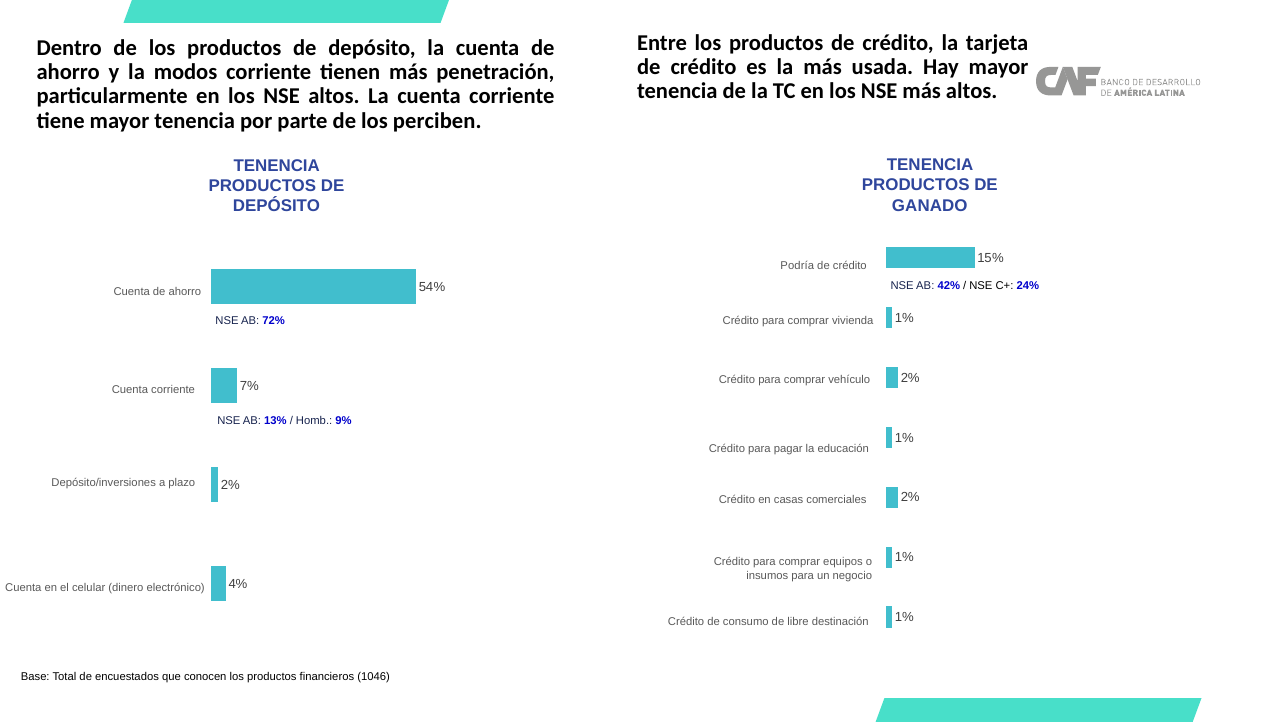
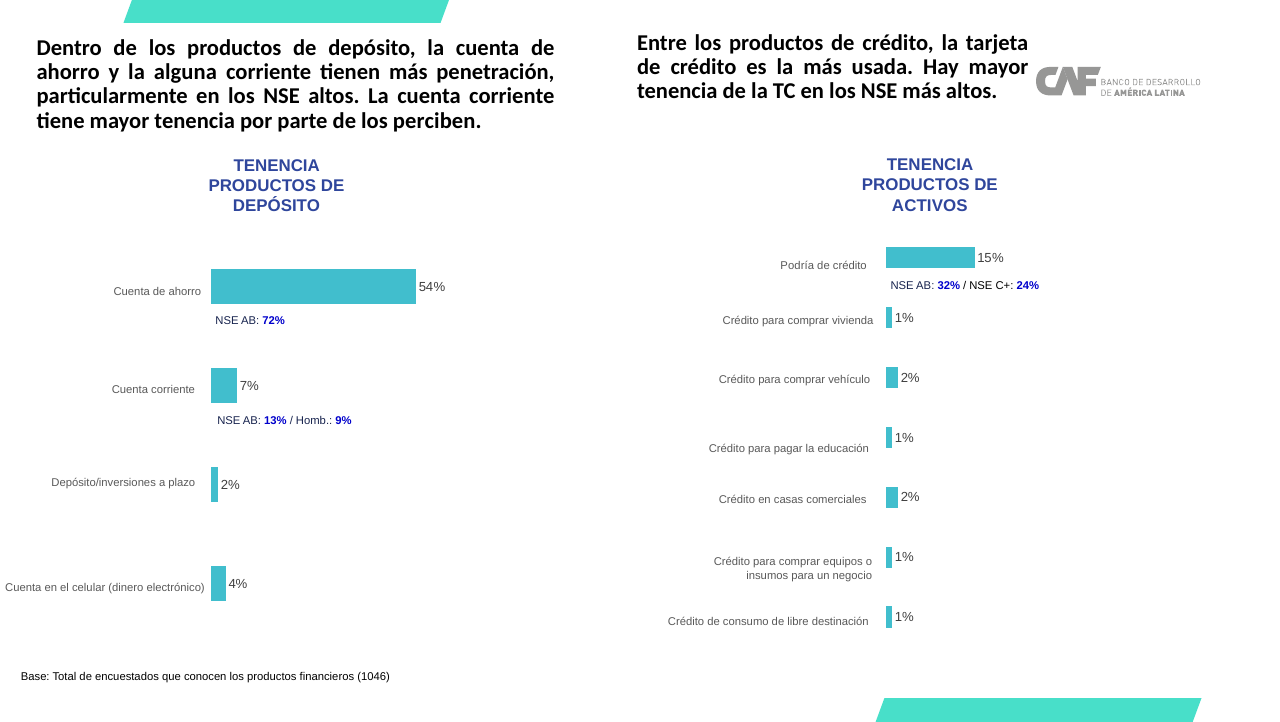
modos: modos -> alguna
GANADO: GANADO -> ACTIVOS
42%: 42% -> 32%
